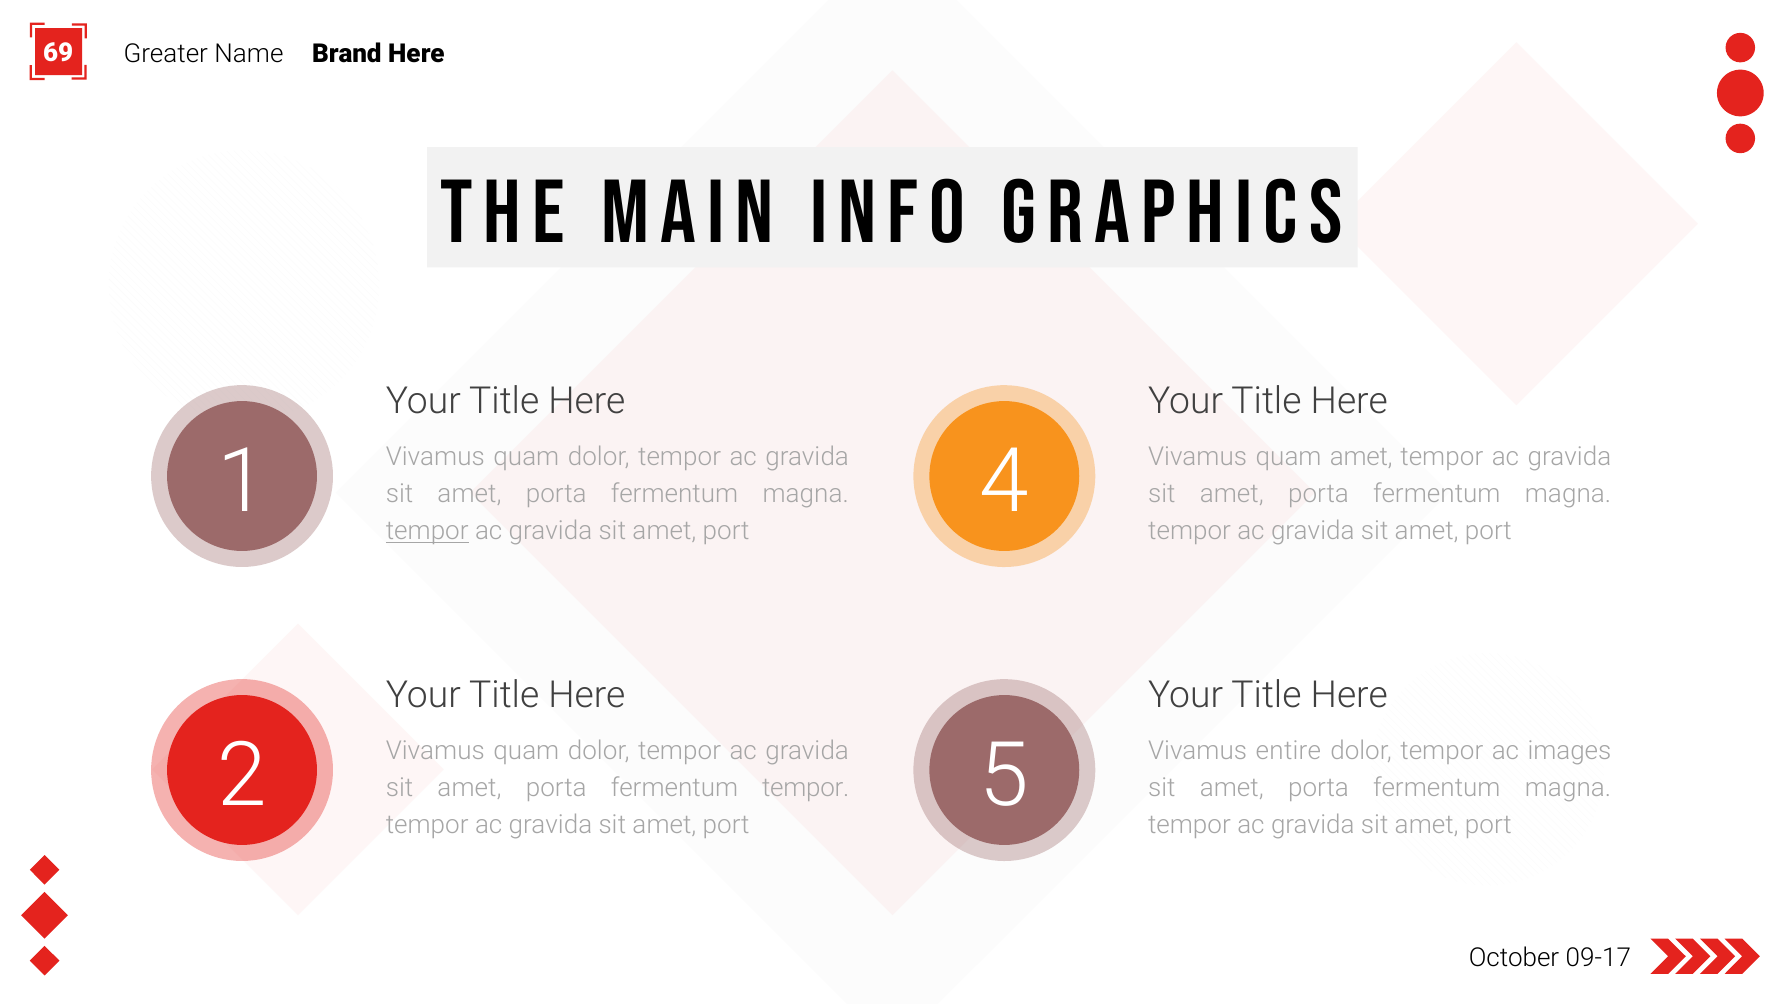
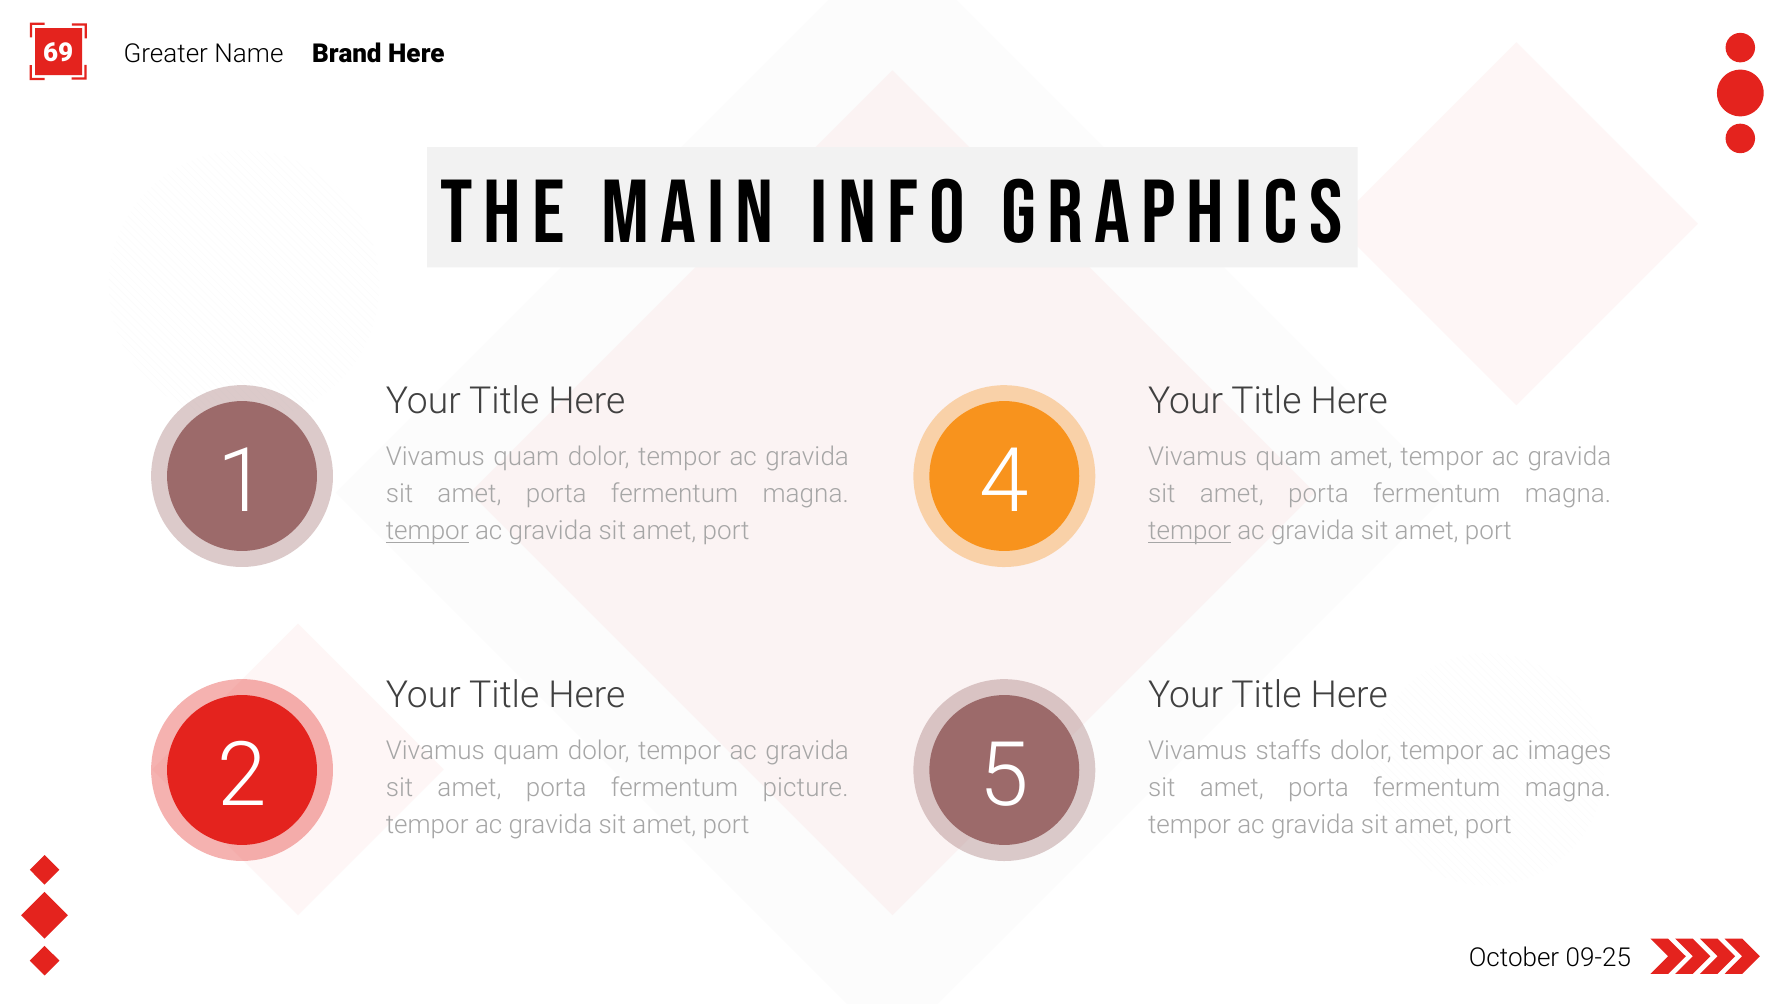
tempor at (1190, 531) underline: none -> present
entire: entire -> staffs
fermentum tempor: tempor -> picture
09-17: 09-17 -> 09-25
